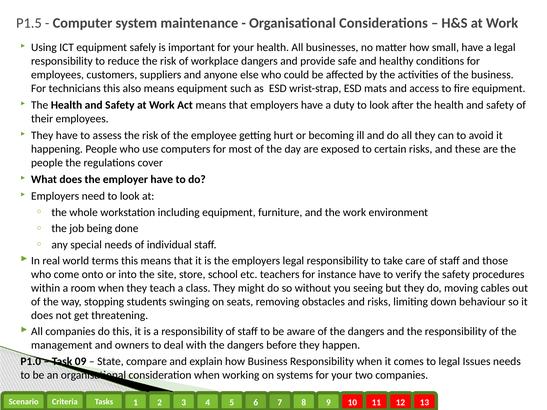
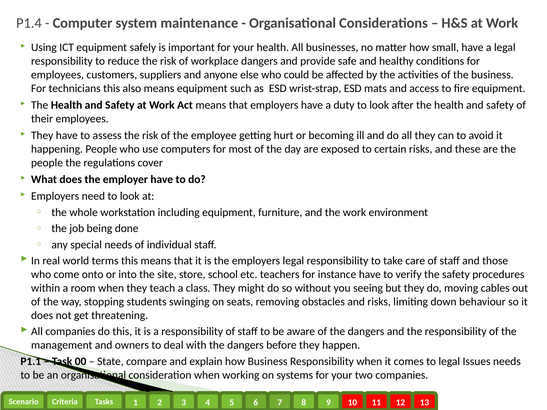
P1.5: P1.5 -> P1.4
P1.0: P1.0 -> P1.1
09: 09 -> 00
